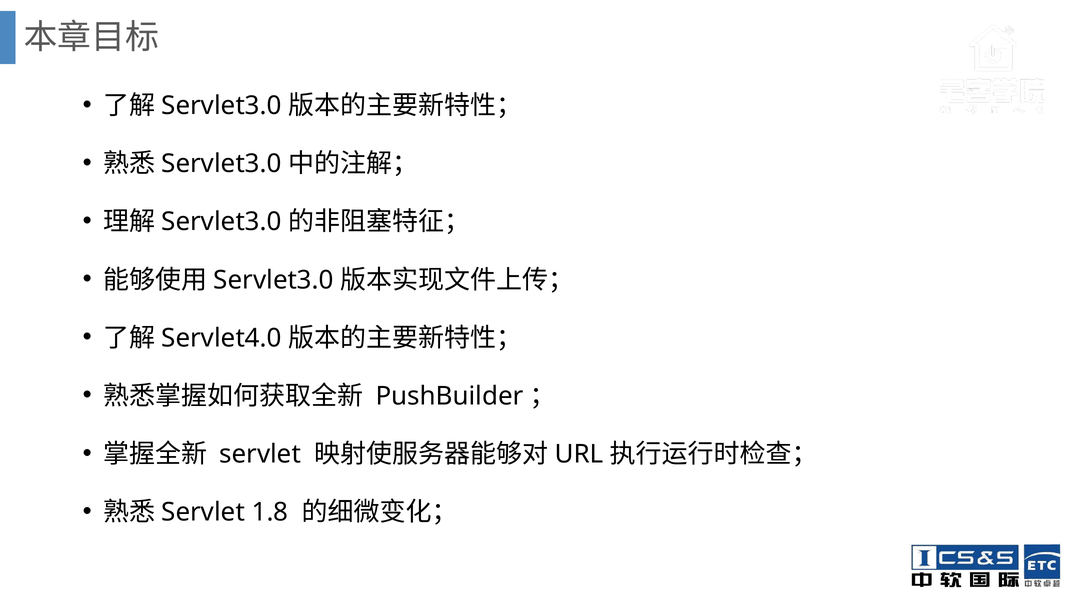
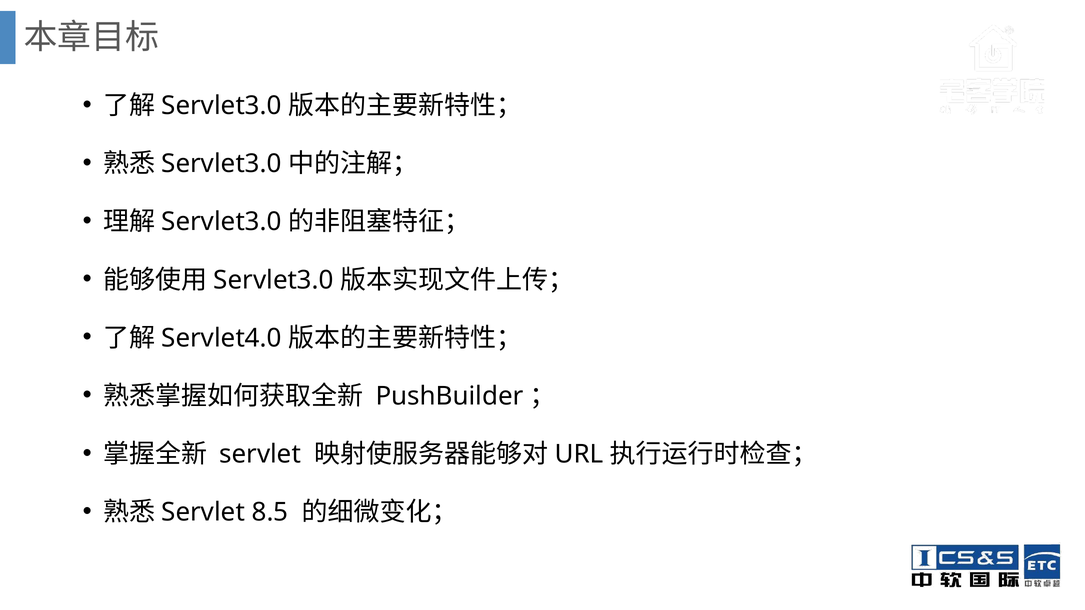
1.8: 1.8 -> 8.5
